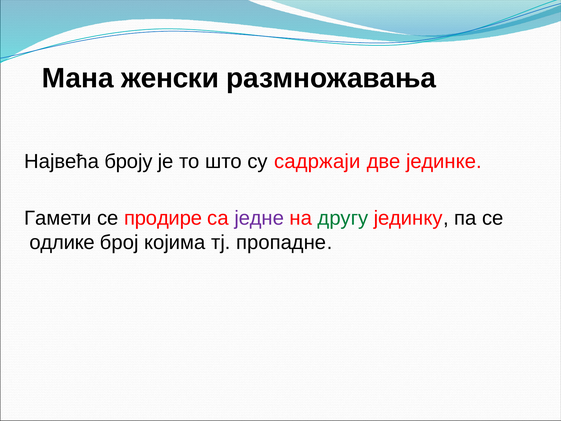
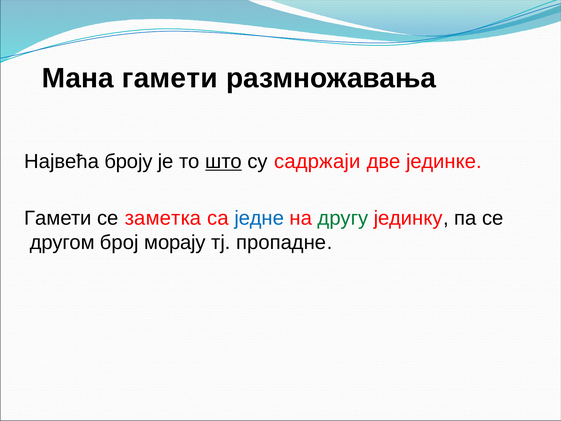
Мана женски: женски -> гамети
што underline: none -> present
продире: продире -> заметка
једне colour: purple -> blue
одлике: одлике -> другом
којима: којима -> морају
